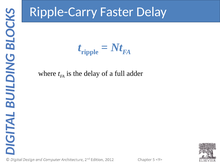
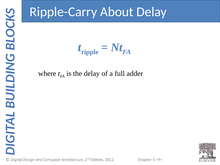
Faster: Faster -> About
